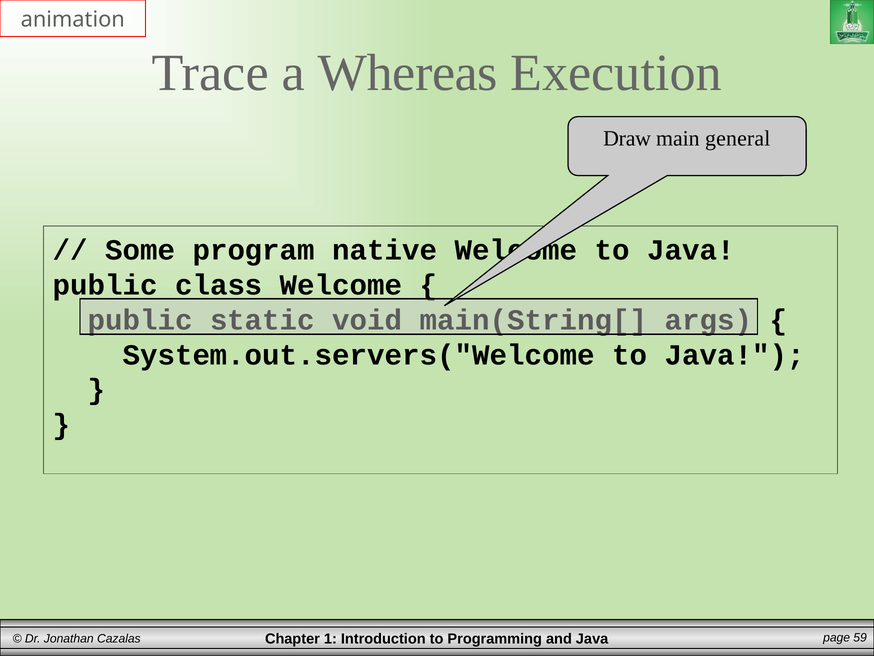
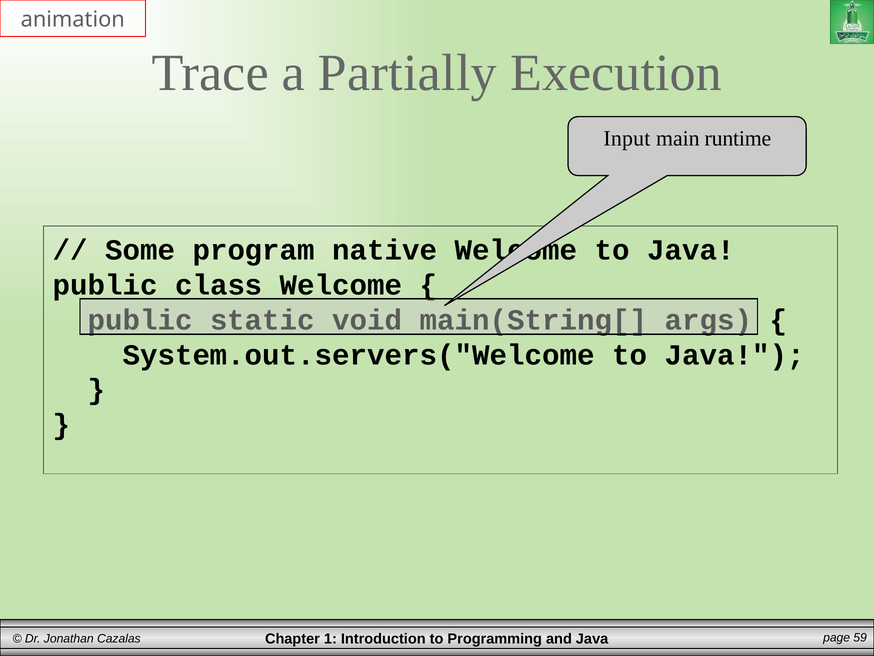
Whereas: Whereas -> Partially
Draw: Draw -> Input
general: general -> runtime
